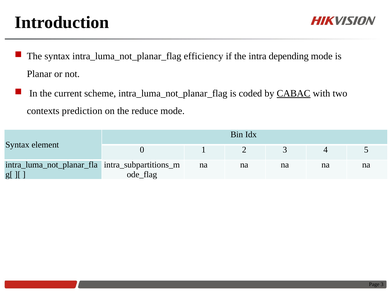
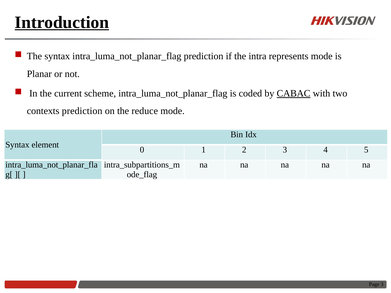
Introduction underline: none -> present
intra_luma_not_planar_flag efficiency: efficiency -> prediction
depending: depending -> represents
